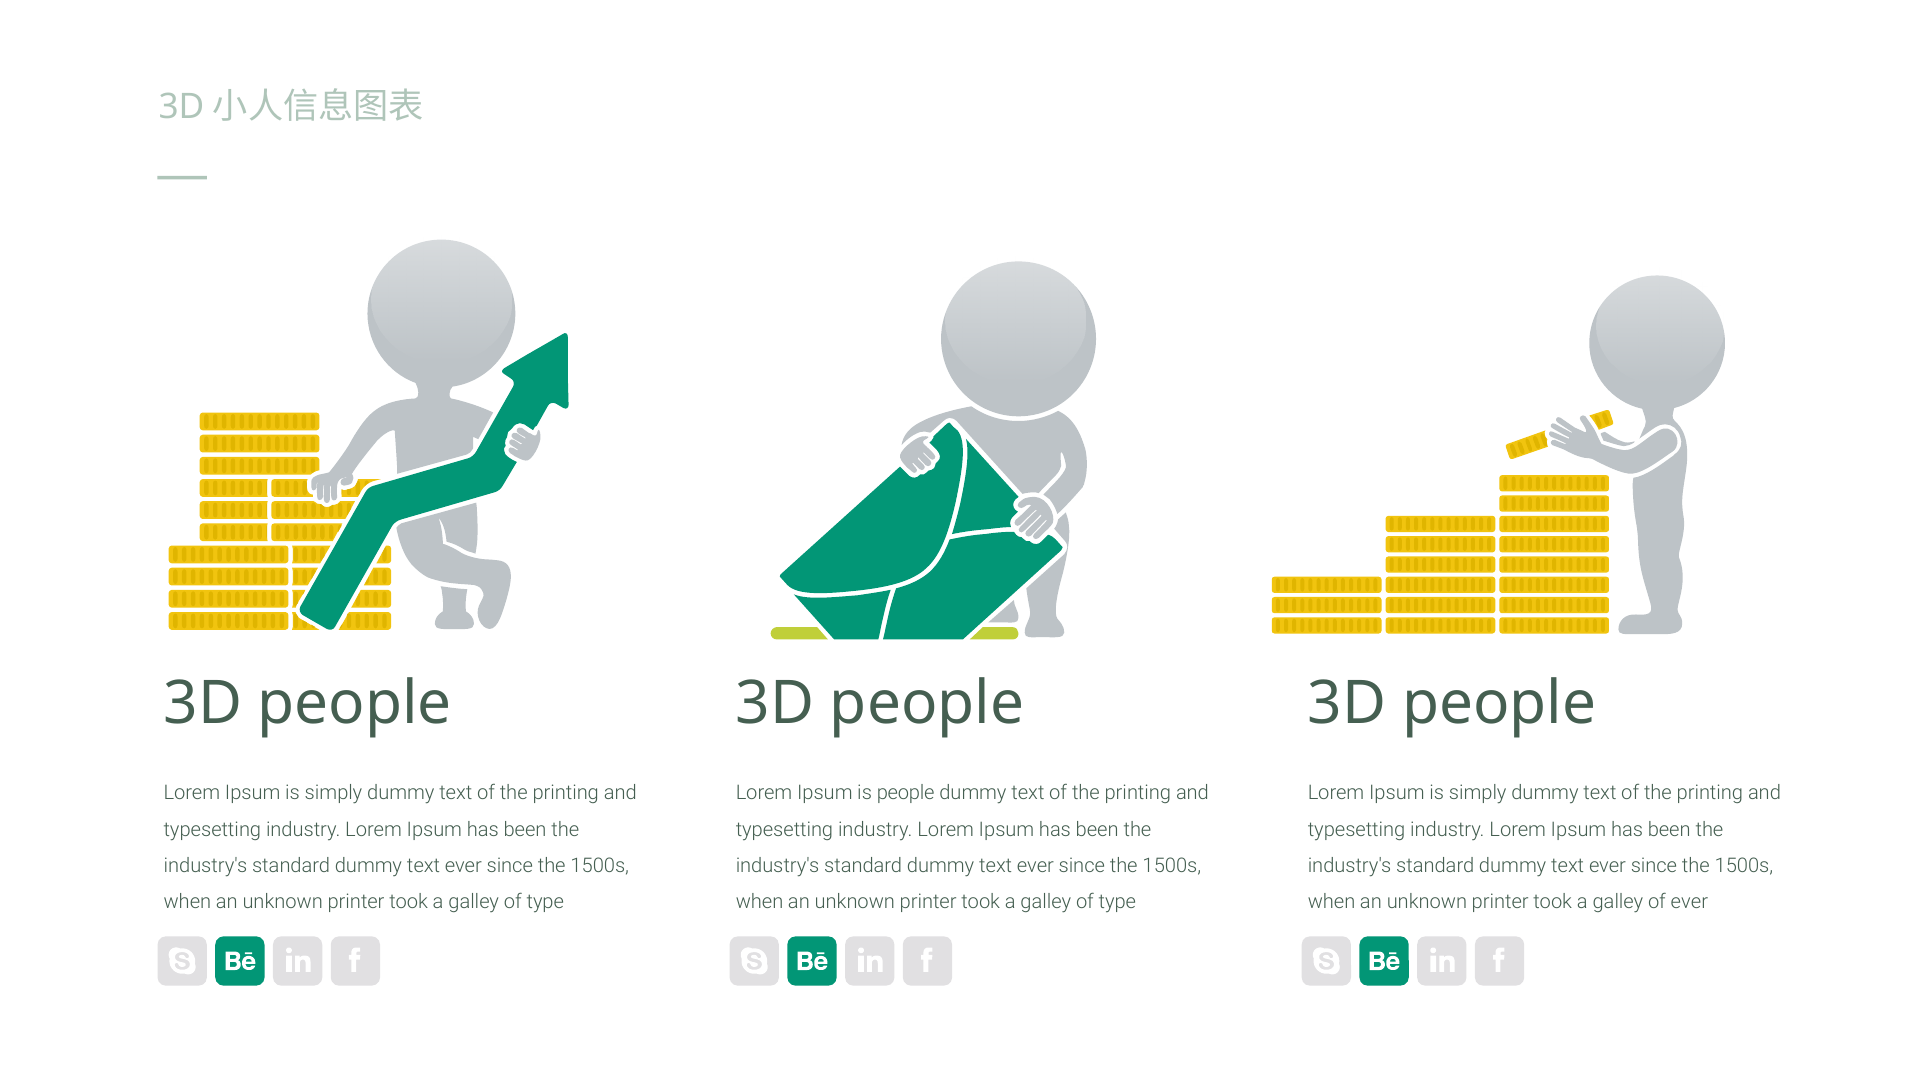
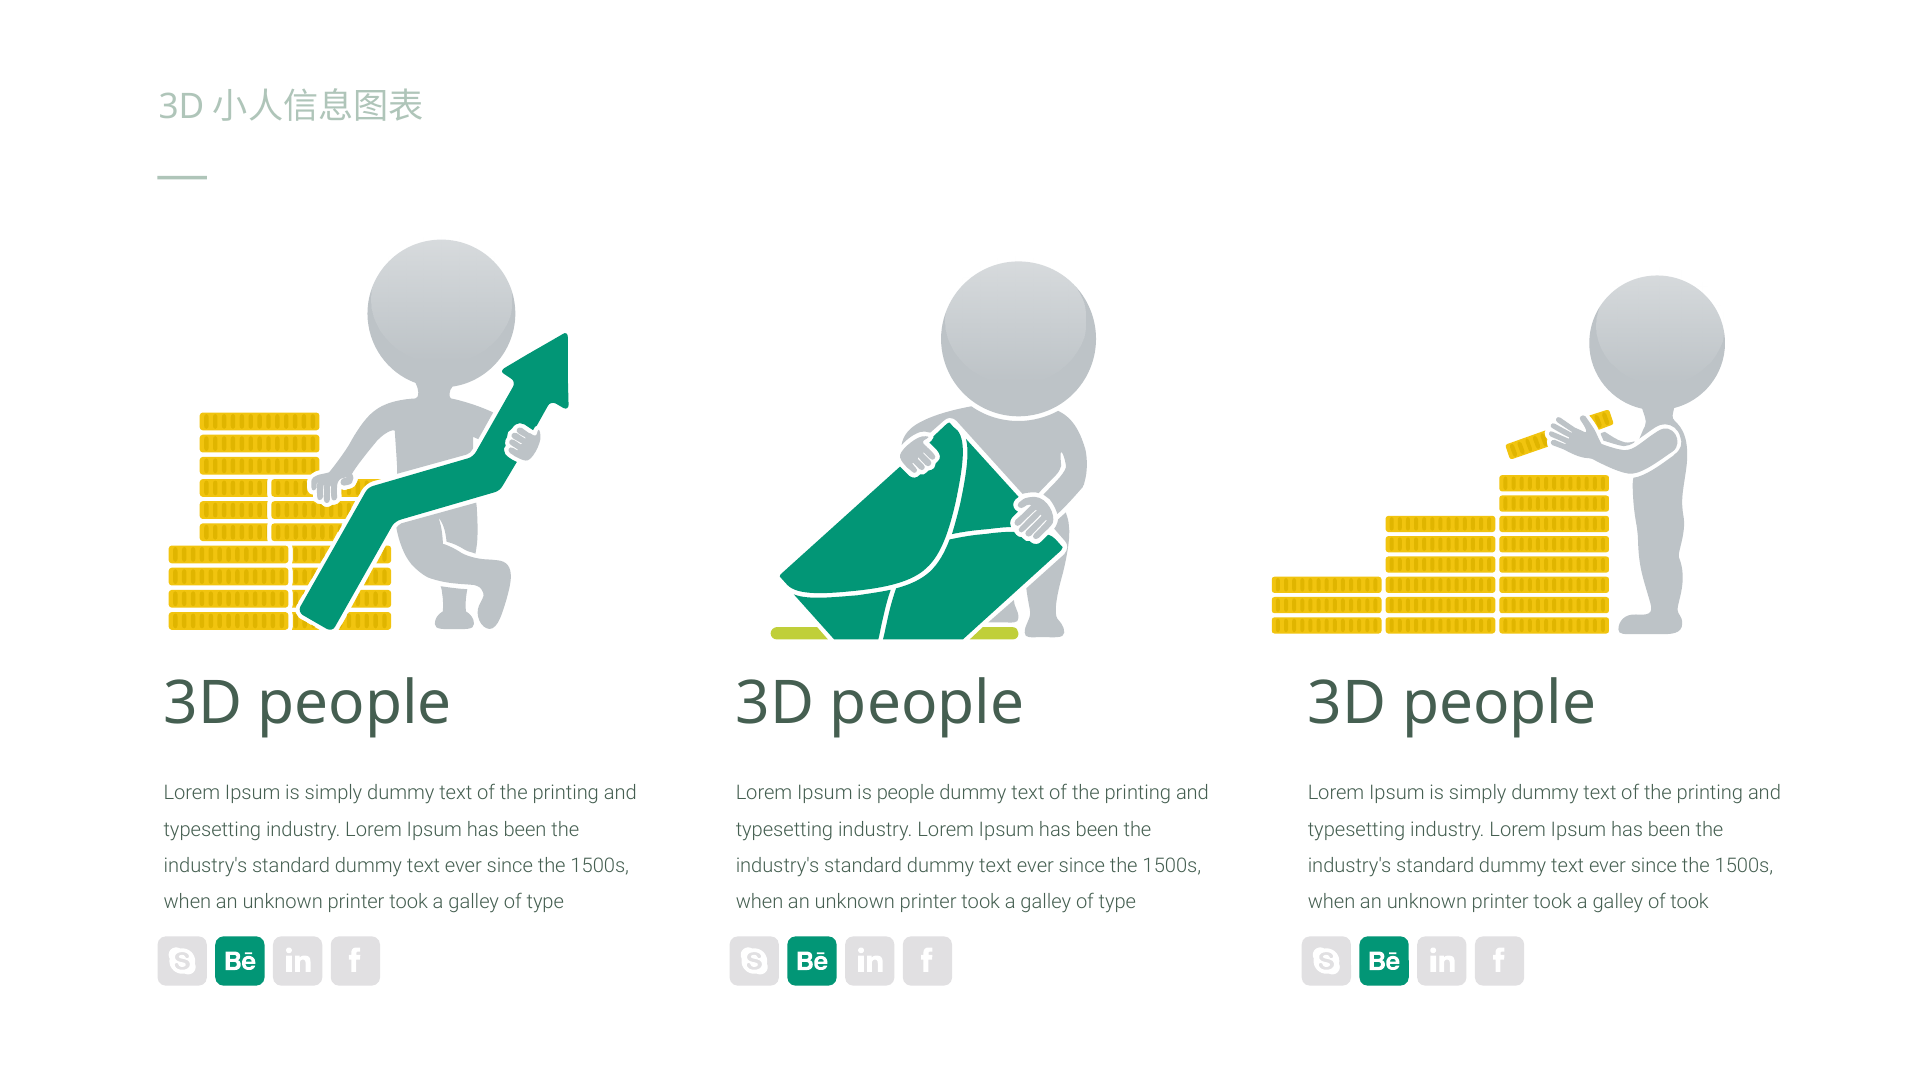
of ever: ever -> took
